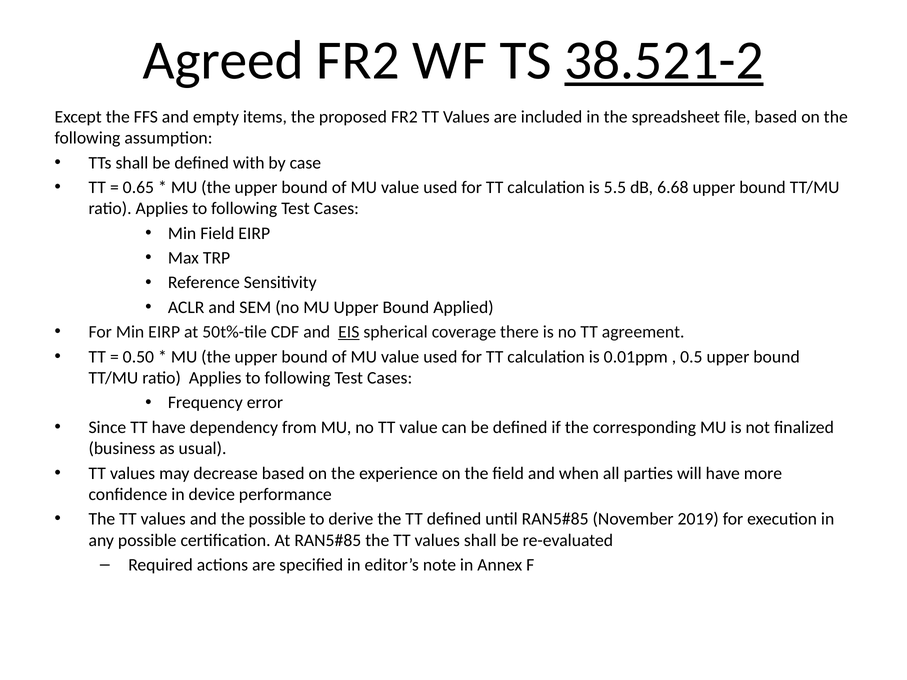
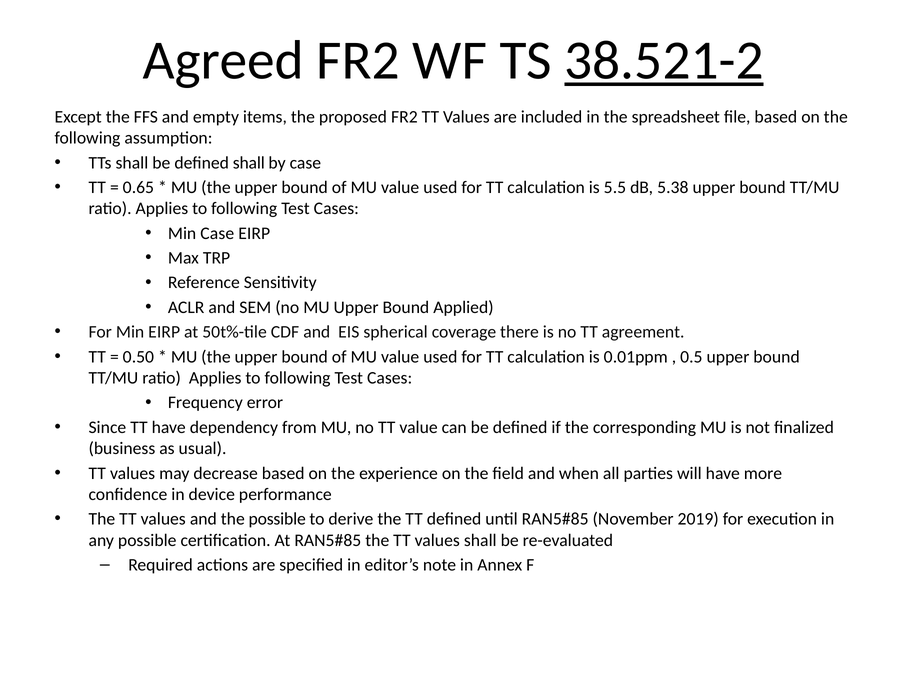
defined with: with -> shall
6.68: 6.68 -> 5.38
Min Field: Field -> Case
EIS underline: present -> none
